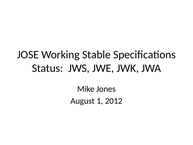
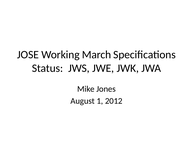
Stable: Stable -> March
